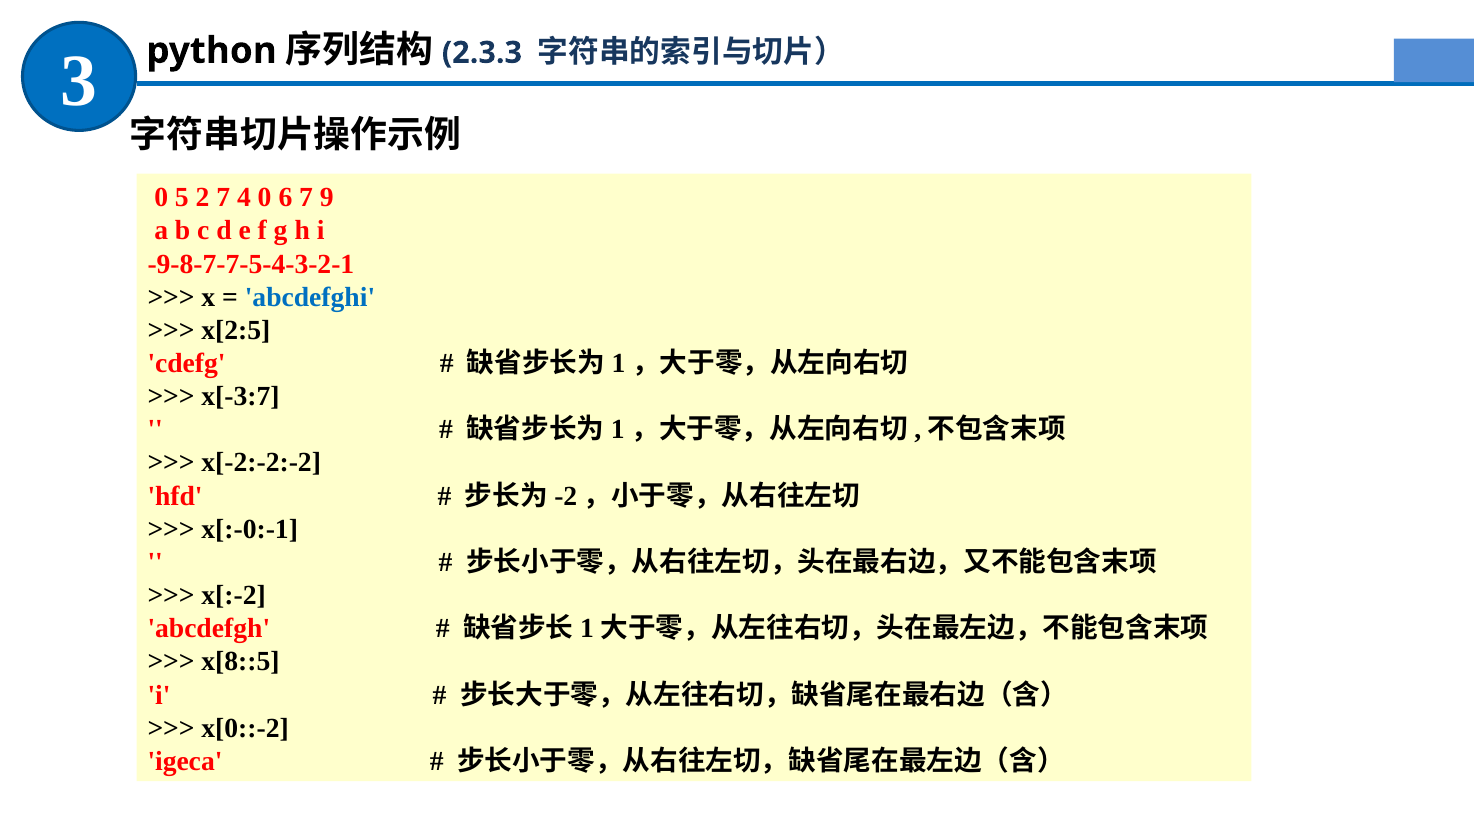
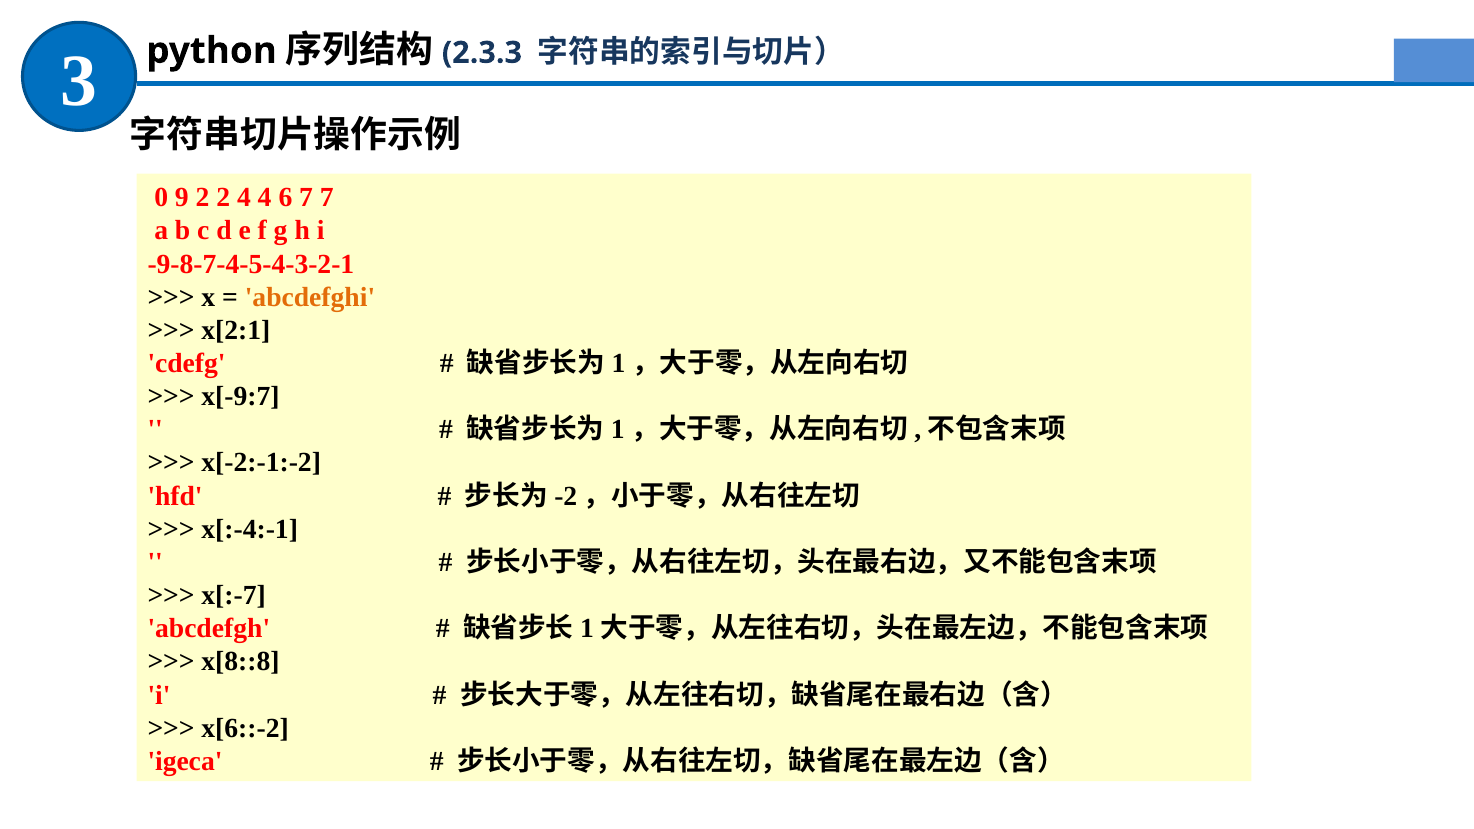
5: 5 -> 9
2 7: 7 -> 2
4 0: 0 -> 4
7 9: 9 -> 7
-9-8-7-7-5-4-3-2-1: -9-8-7-7-5-4-3-2-1 -> -9-8-7-4-5-4-3-2-1
abcdefghi colour: blue -> orange
x[2:5: x[2:5 -> x[2:1
x[-3:7: x[-3:7 -> x[-9:7
x[-2:-2:-2: x[-2:-2:-2 -> x[-2:-1:-2
x[:-0:-1: x[:-0:-1 -> x[:-4:-1
x[:-2: x[:-2 -> x[:-7
x[8::5: x[8::5 -> x[8::8
x[0::-2: x[0::-2 -> x[6::-2
